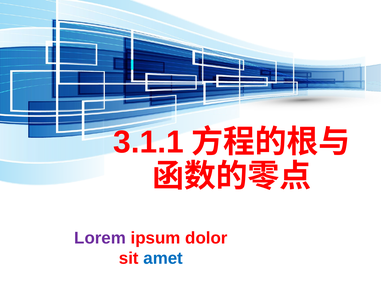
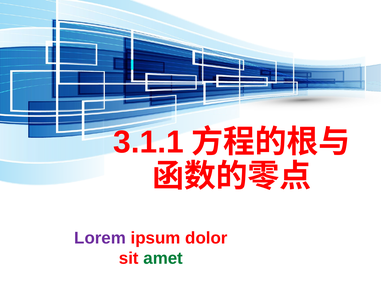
amet colour: blue -> green
